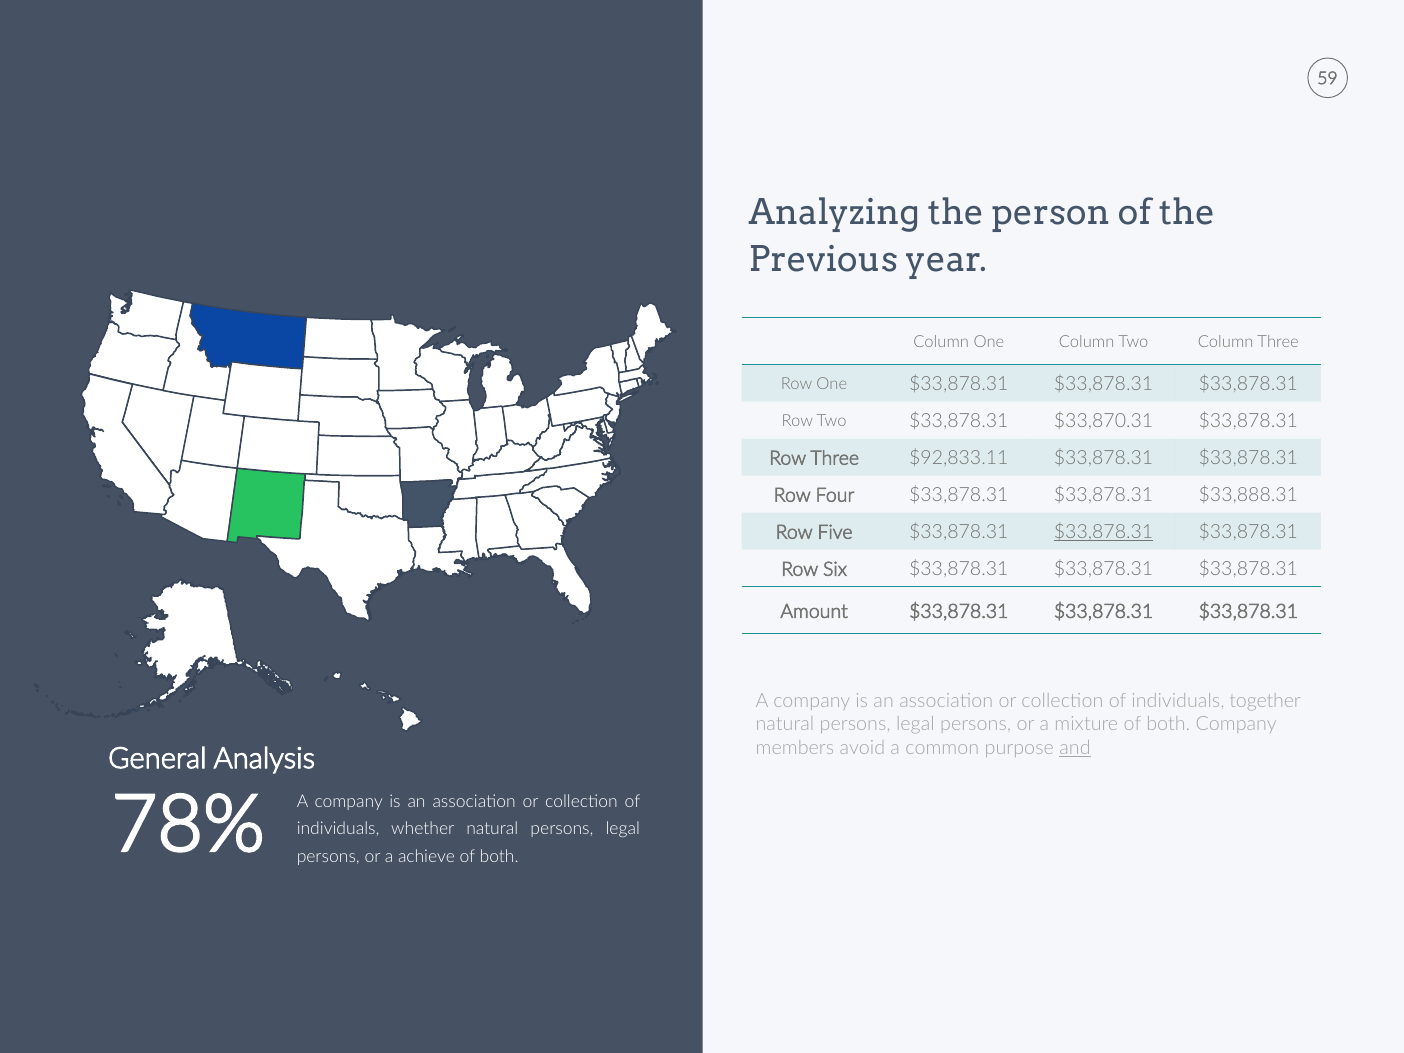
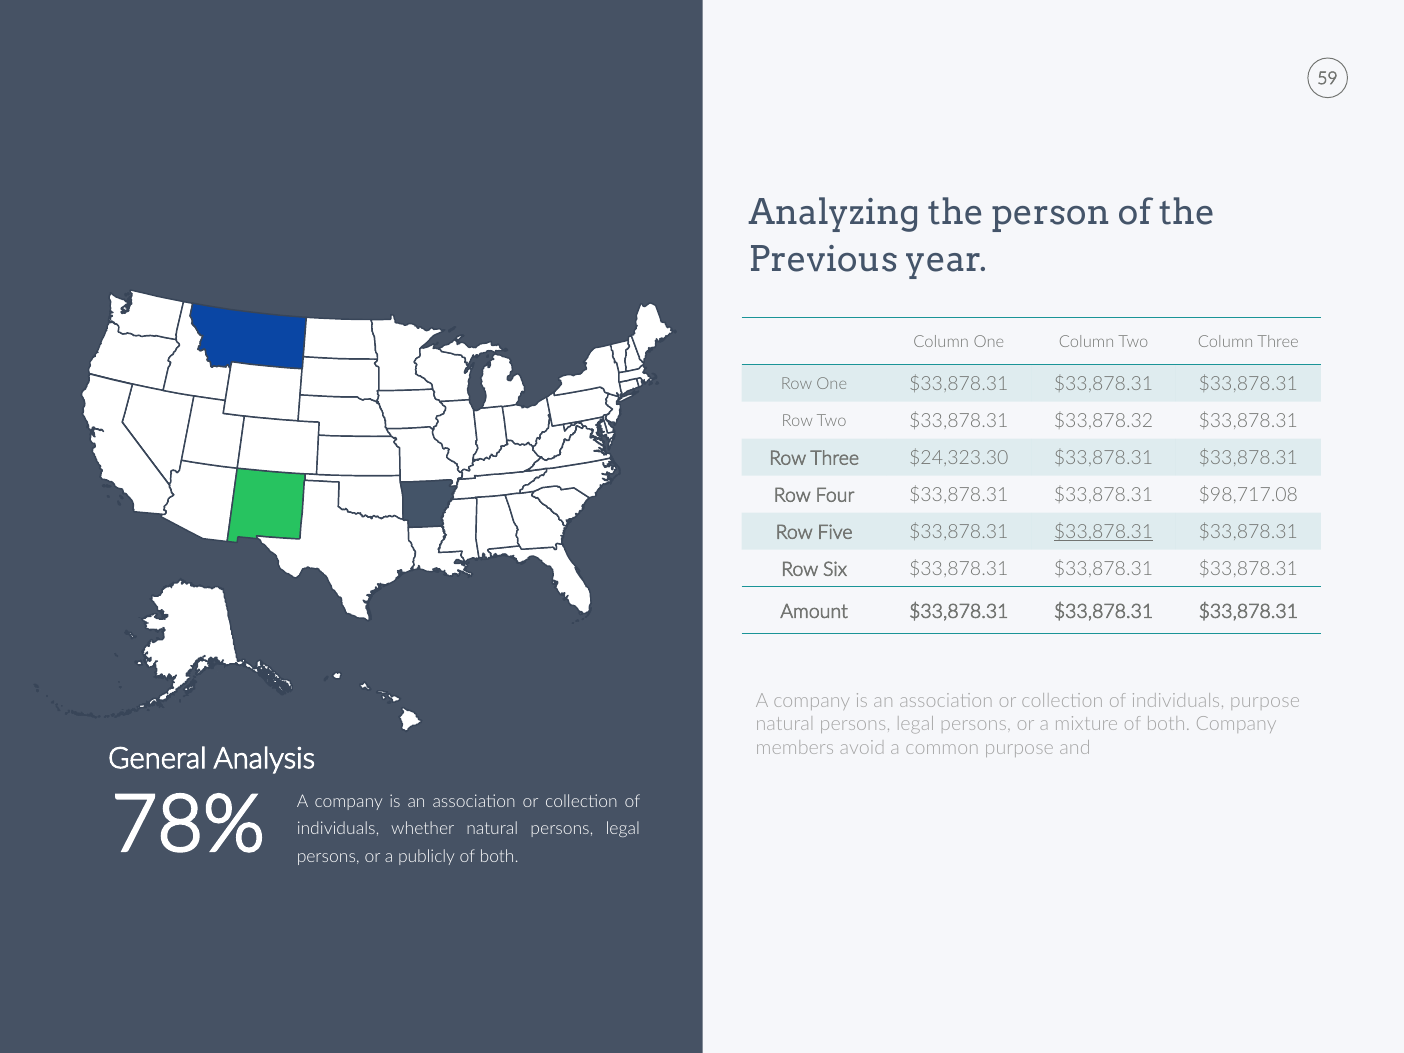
$33,870.31: $33,870.31 -> $33,878.32
$92,833.11: $92,833.11 -> $24,323.30
$33,888.31: $33,888.31 -> $98,717.08
individuals together: together -> purpose
and underline: present -> none
achieve: achieve -> publicly
